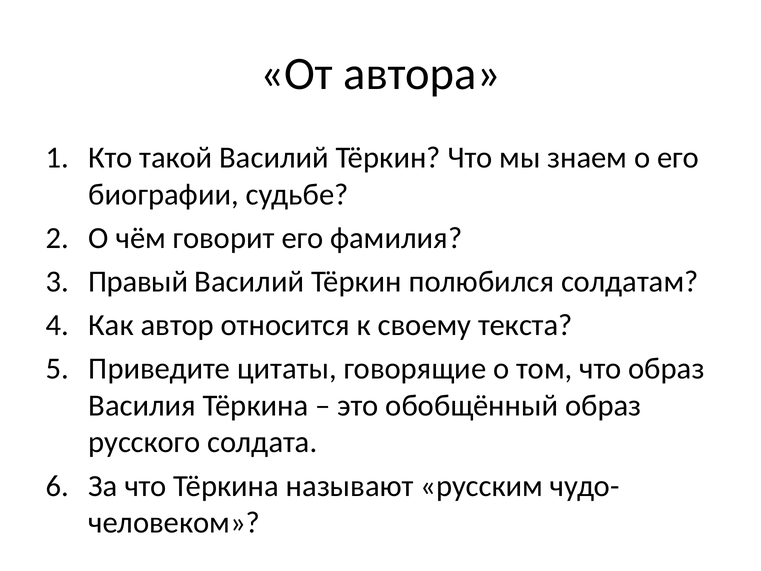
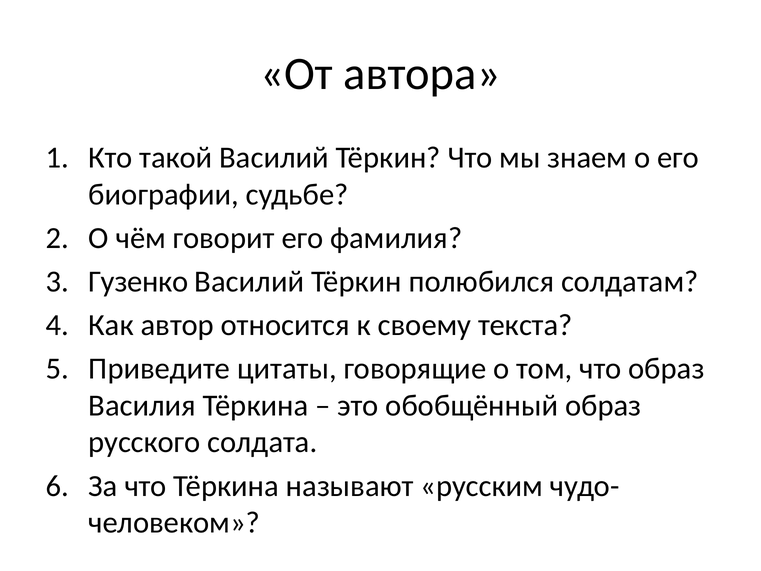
Правый: Правый -> Гузенко
